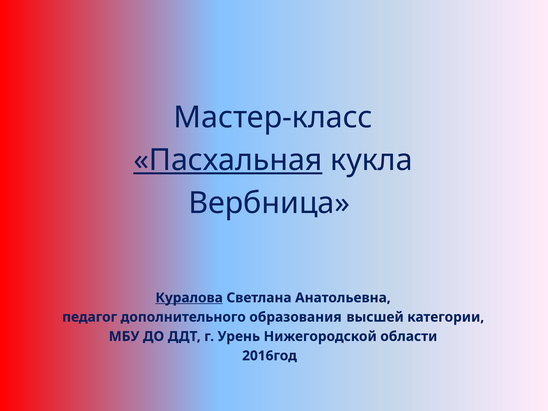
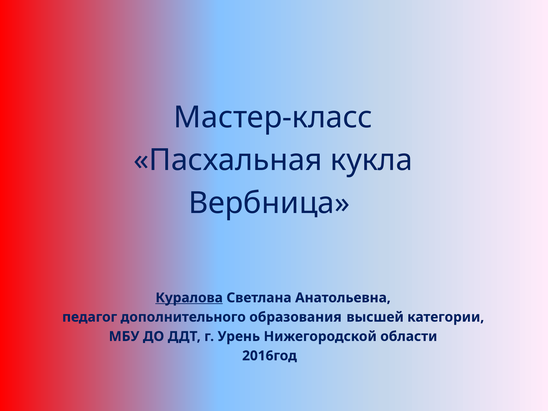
Пасхальная underline: present -> none
